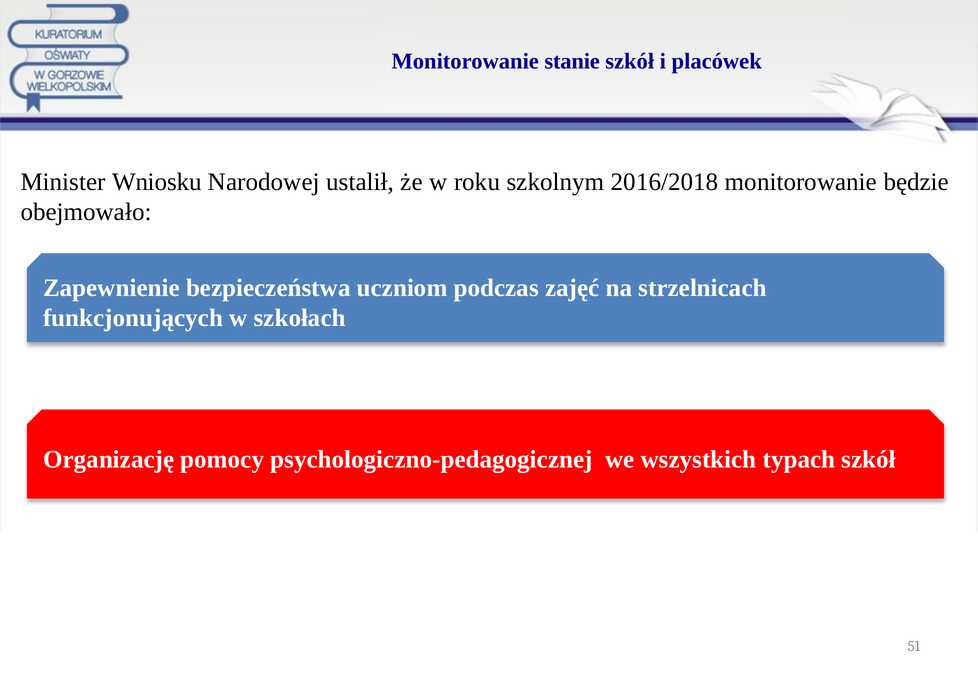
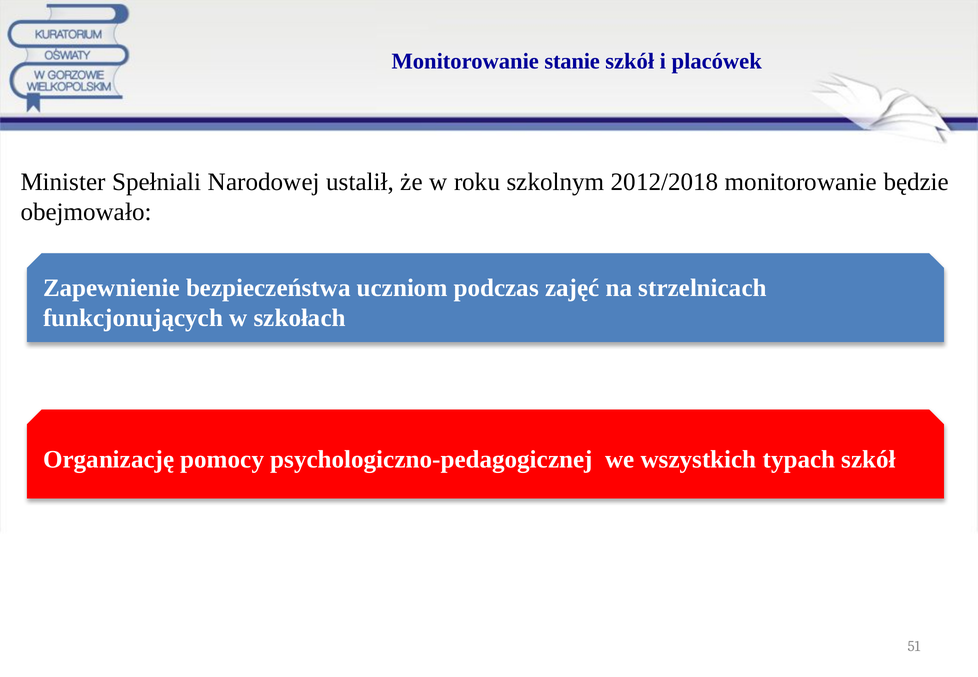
Wniosku: Wniosku -> Spełniali
2016/2018: 2016/2018 -> 2012/2018
